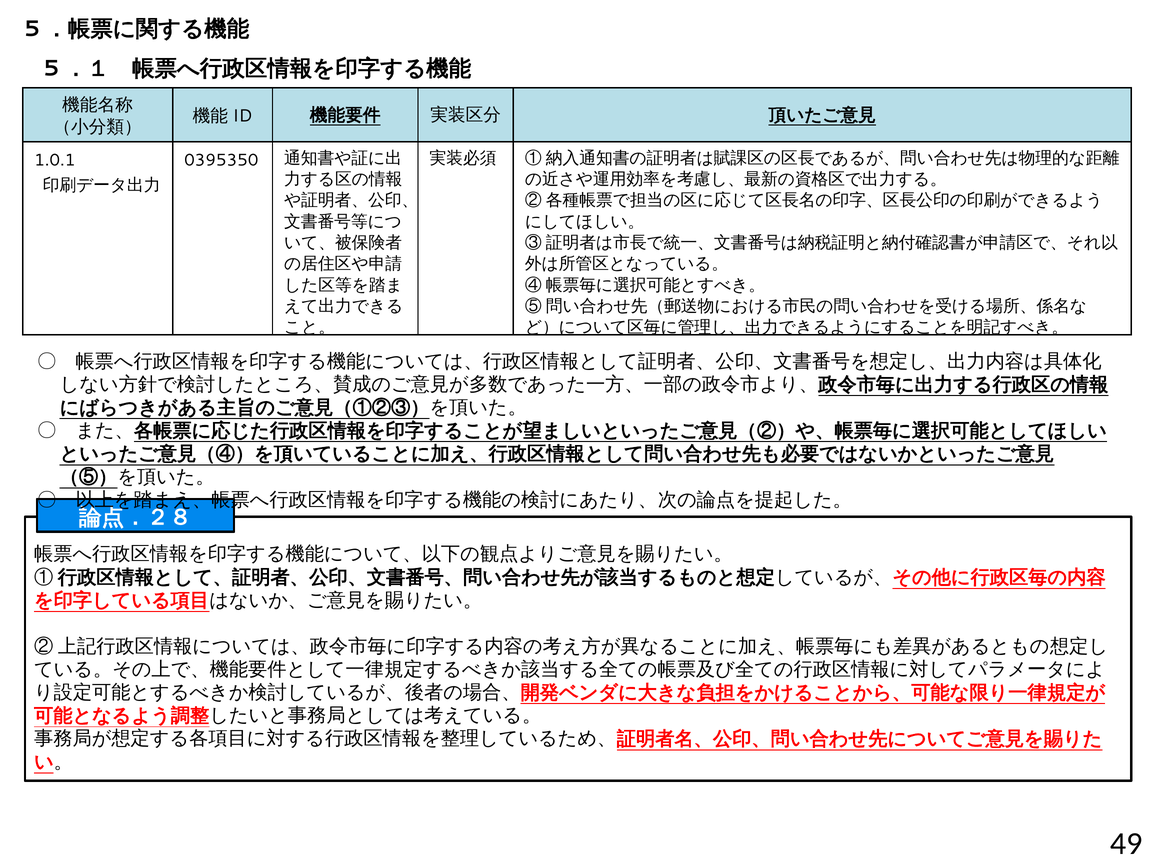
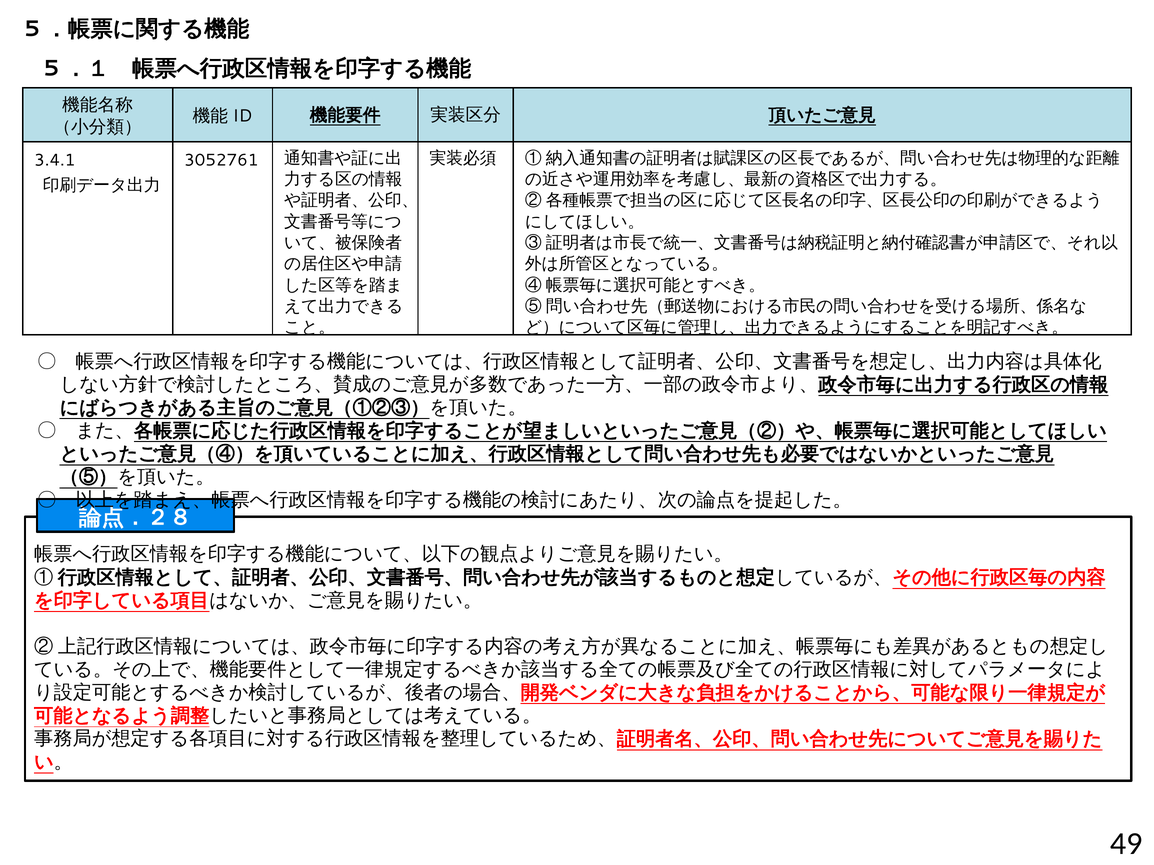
1.0.1: 1.0.1 -> 3.4.1
0395350: 0395350 -> 3052761
